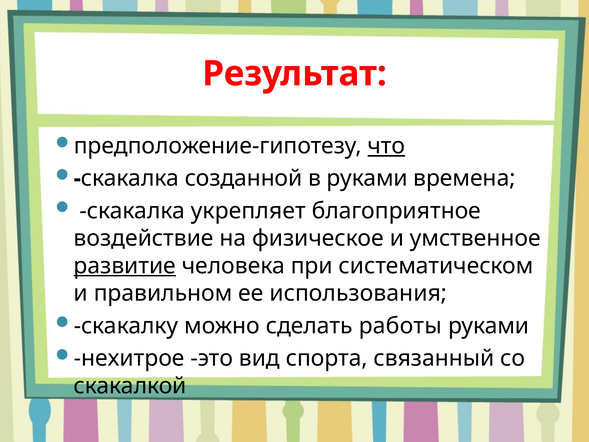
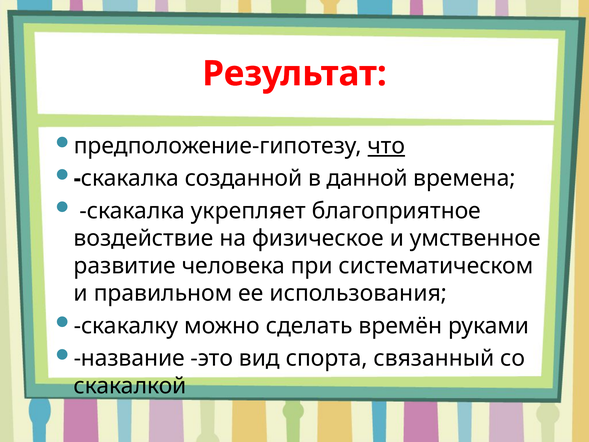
в руками: руками -> данной
развитие underline: present -> none
работы: работы -> времён
нехитрое: нехитрое -> название
